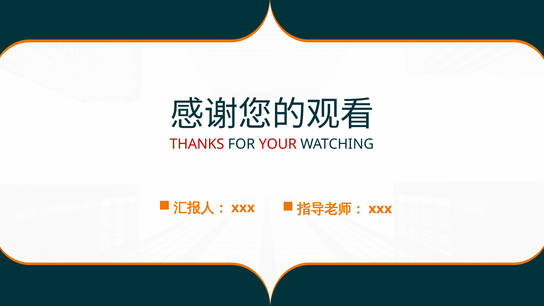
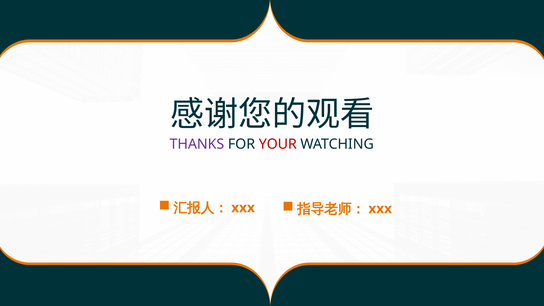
THANKS colour: red -> purple
